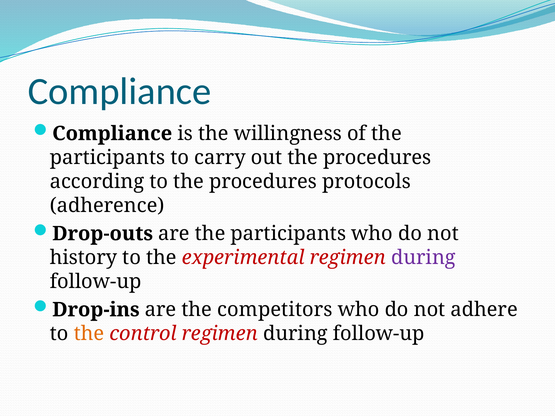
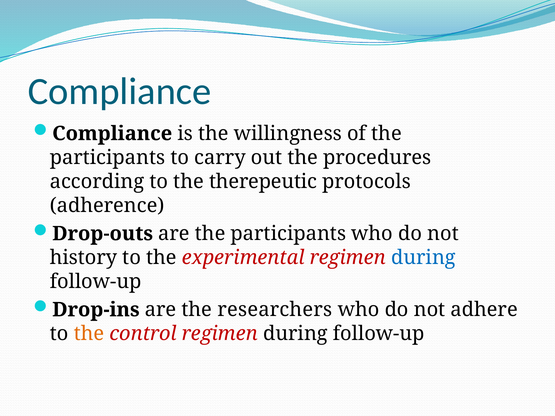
to the procedures: procedures -> therepeutic
during at (423, 258) colour: purple -> blue
competitors: competitors -> researchers
